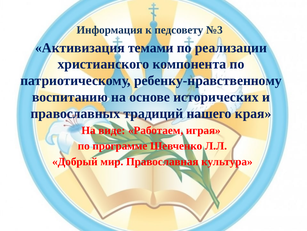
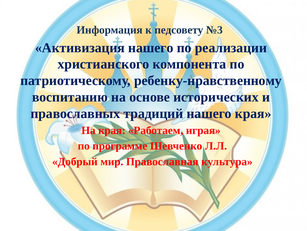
Активизация темами: темами -> нашего
На виде: виде -> края
